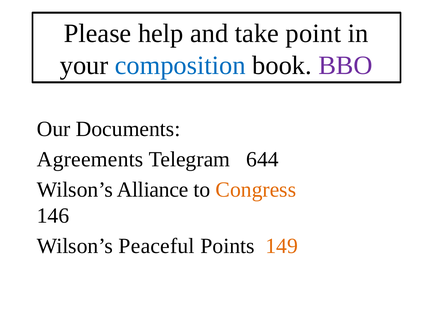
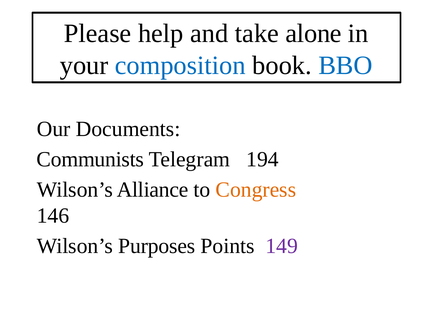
point: point -> alone
BBO colour: purple -> blue
Agreements: Agreements -> Communists
644: 644 -> 194
Peaceful: Peaceful -> Purposes
149 colour: orange -> purple
